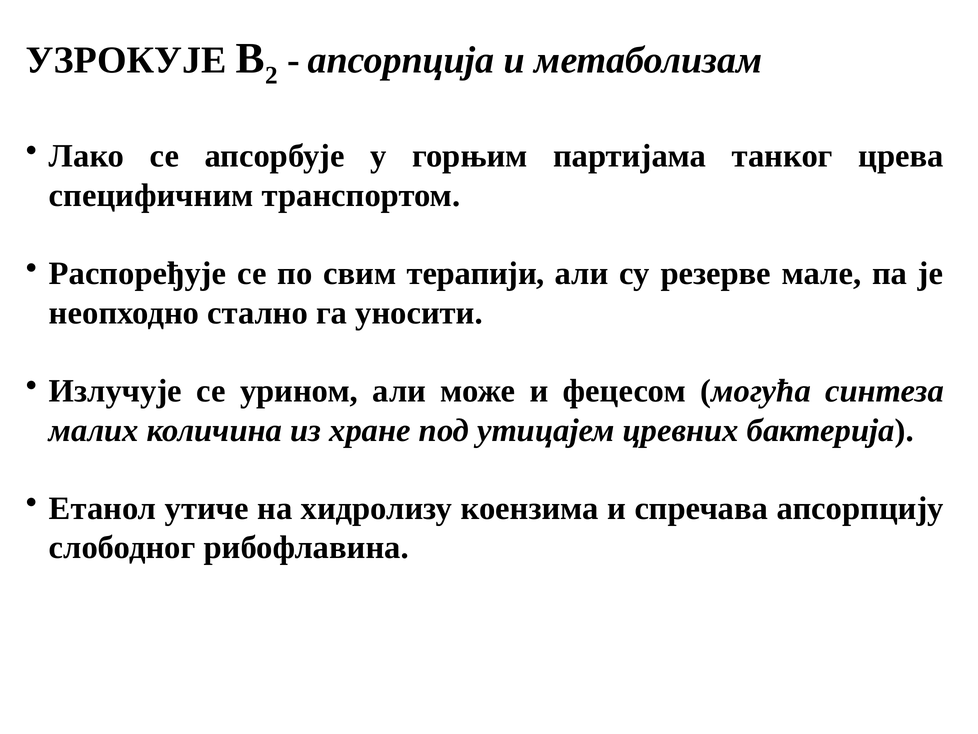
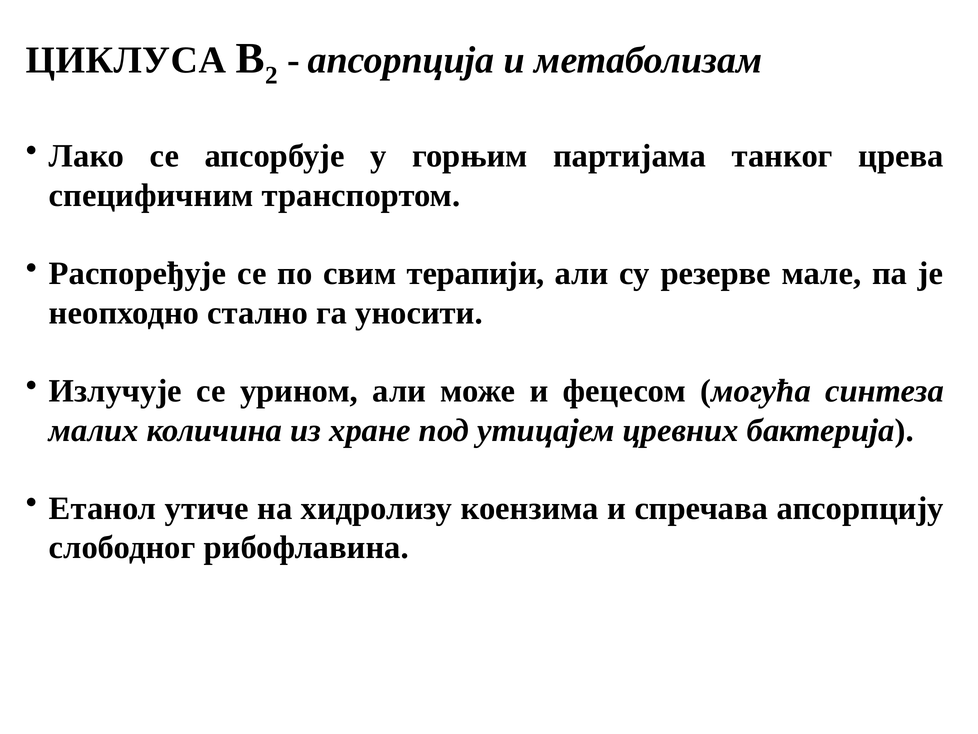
УЗРОКУЈЕ: УЗРОКУЈЕ -> ЦИКЛУСА
